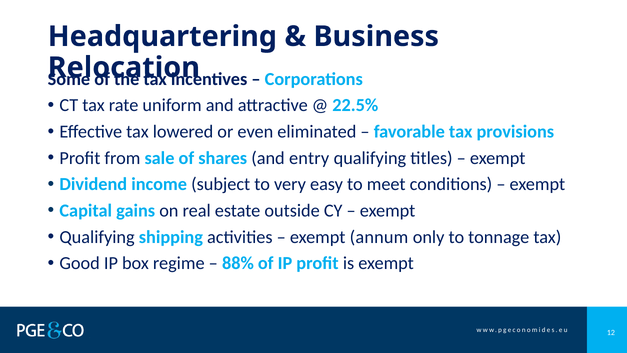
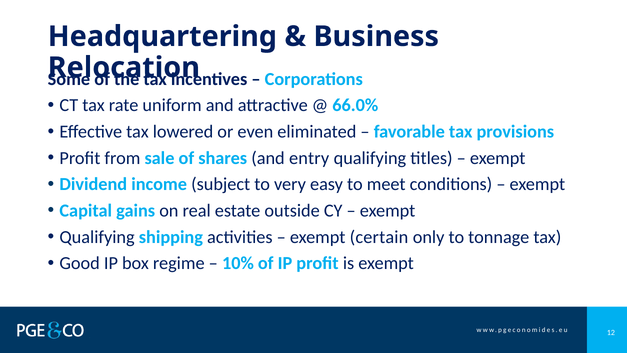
22.5%: 22.5% -> 66.0%
annum: annum -> certain
88%: 88% -> 10%
